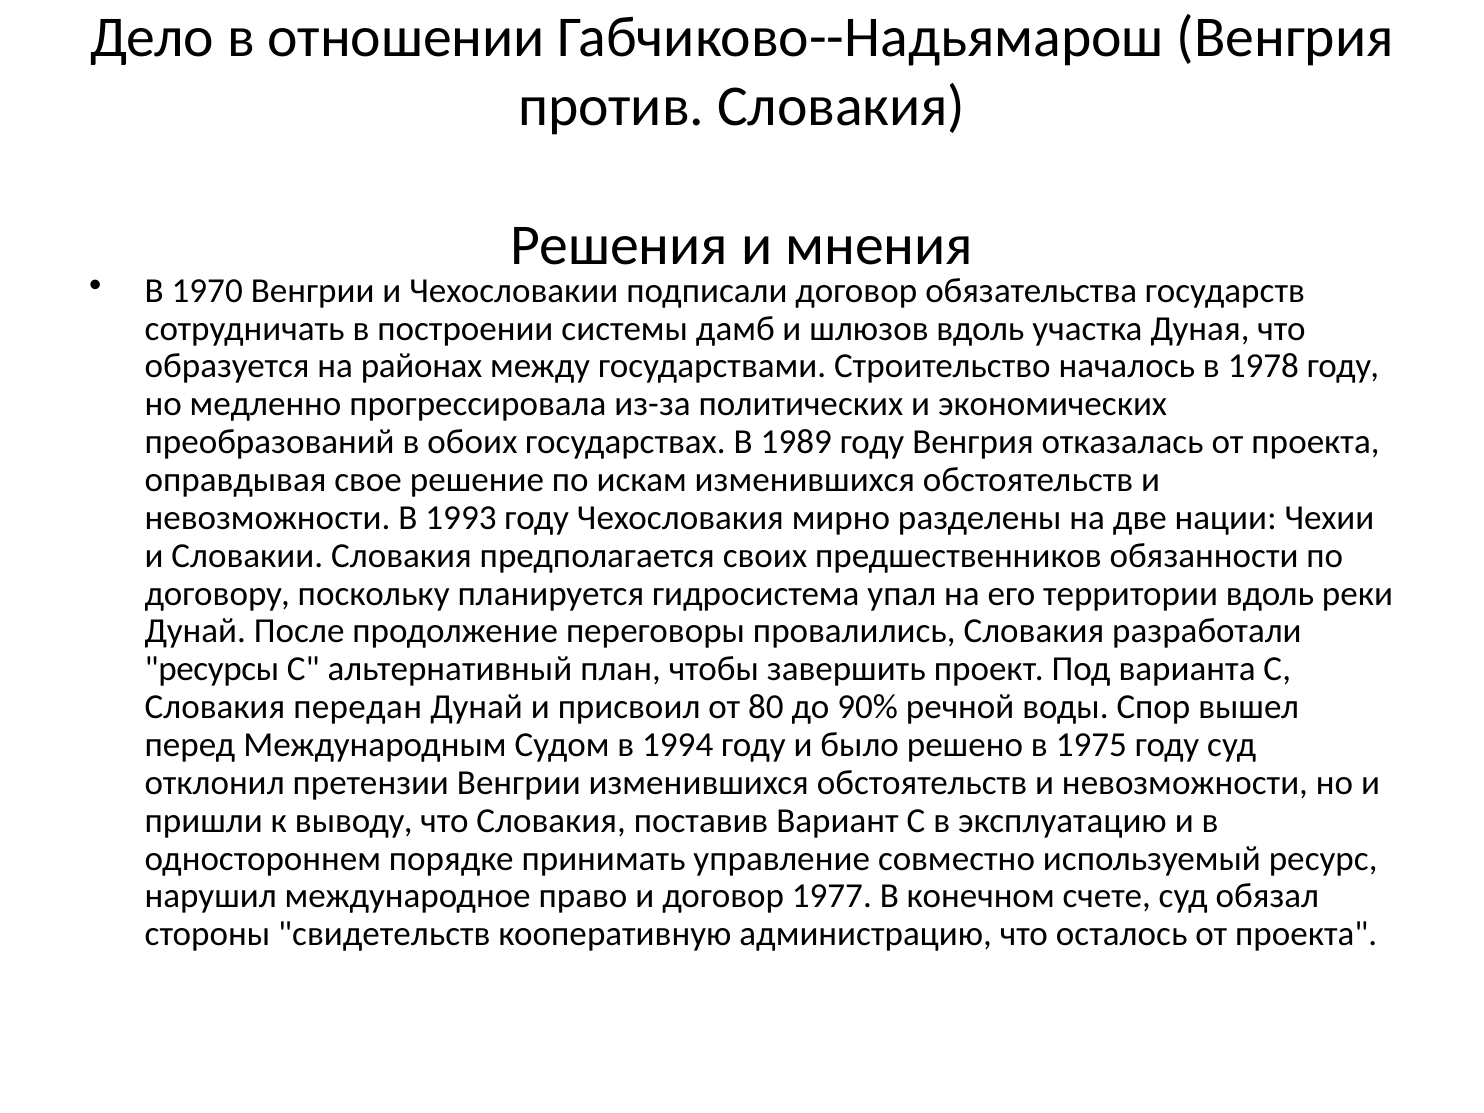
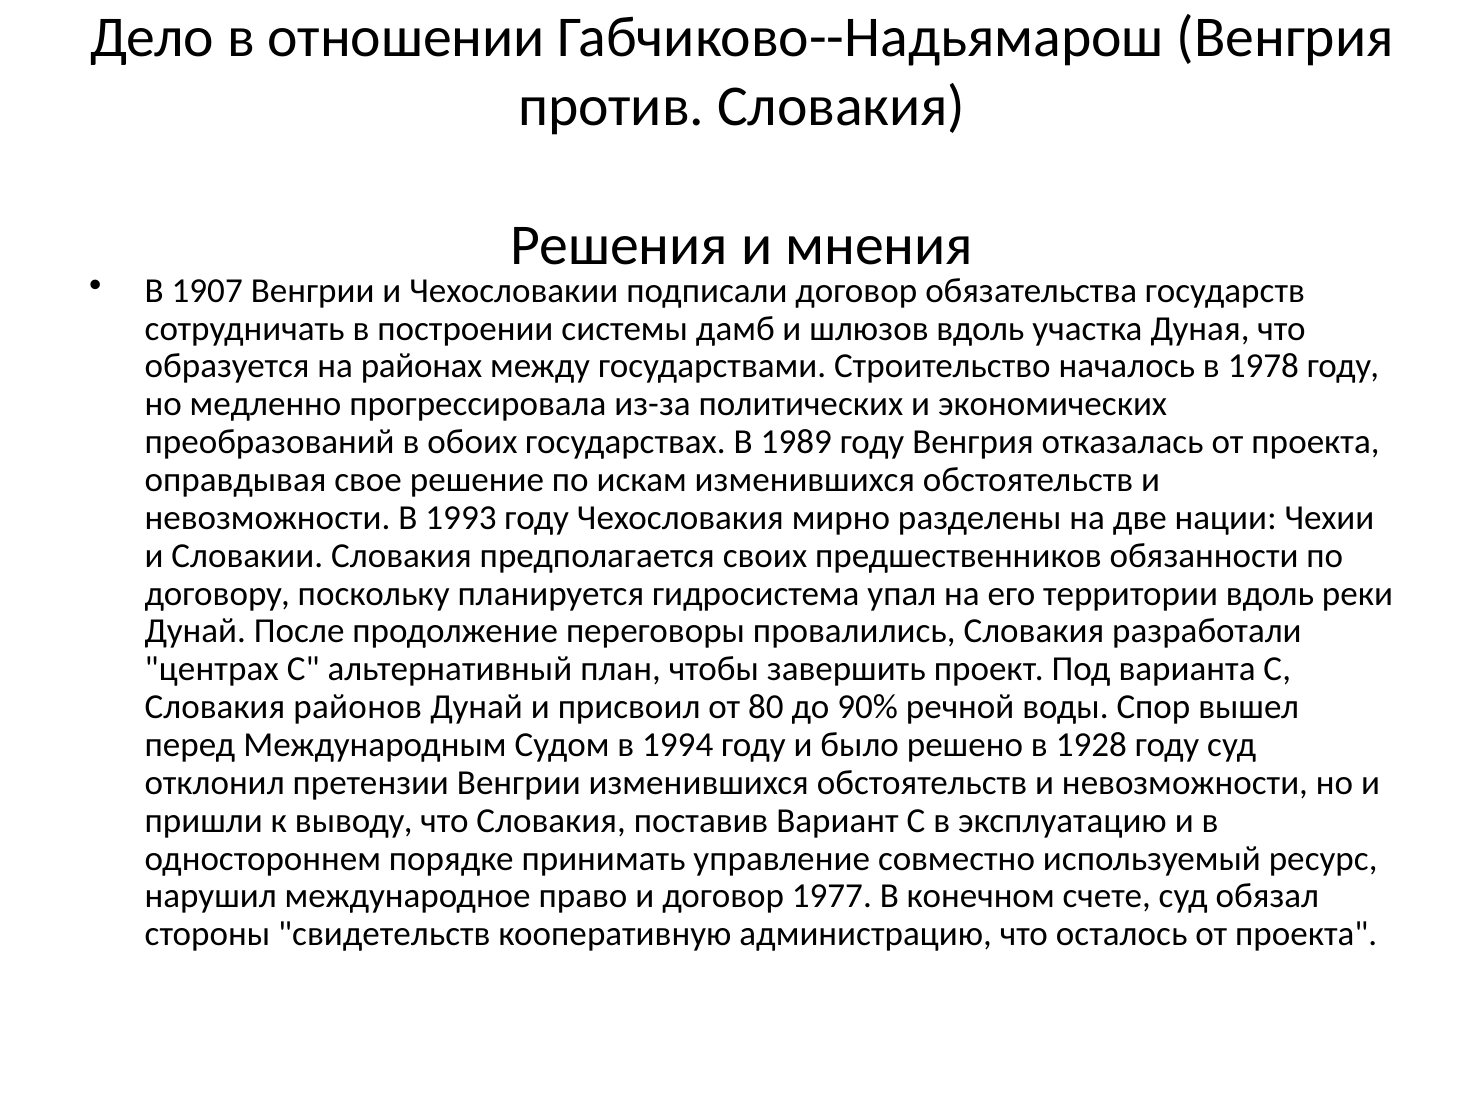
1970: 1970 -> 1907
ресурсы: ресурсы -> центрах
передан: передан -> районов
1975: 1975 -> 1928
